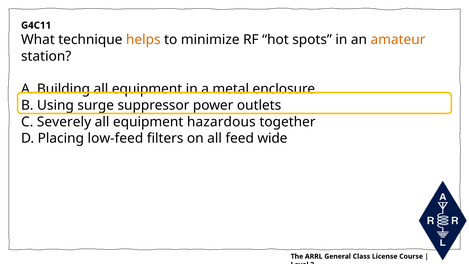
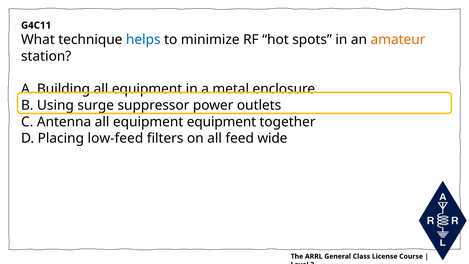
helps colour: orange -> blue
Severely: Severely -> Antenna
equipment hazardous: hazardous -> equipment
